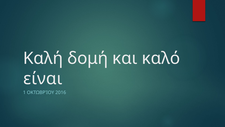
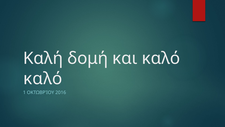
είναι at (43, 78): είναι -> καλό
